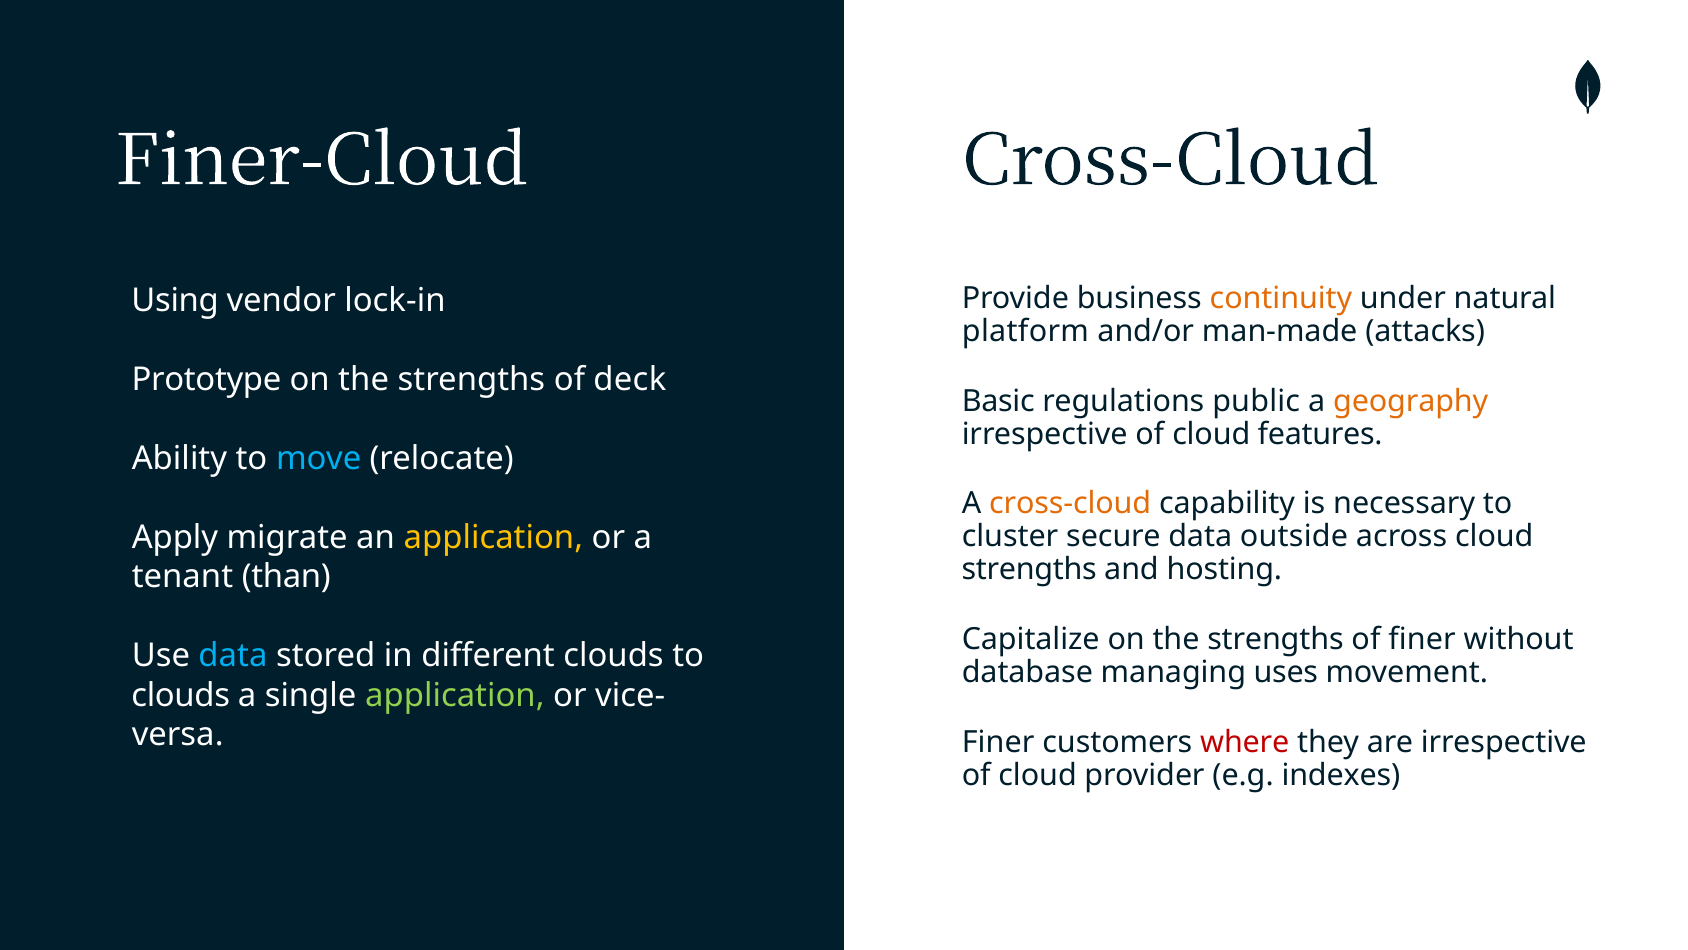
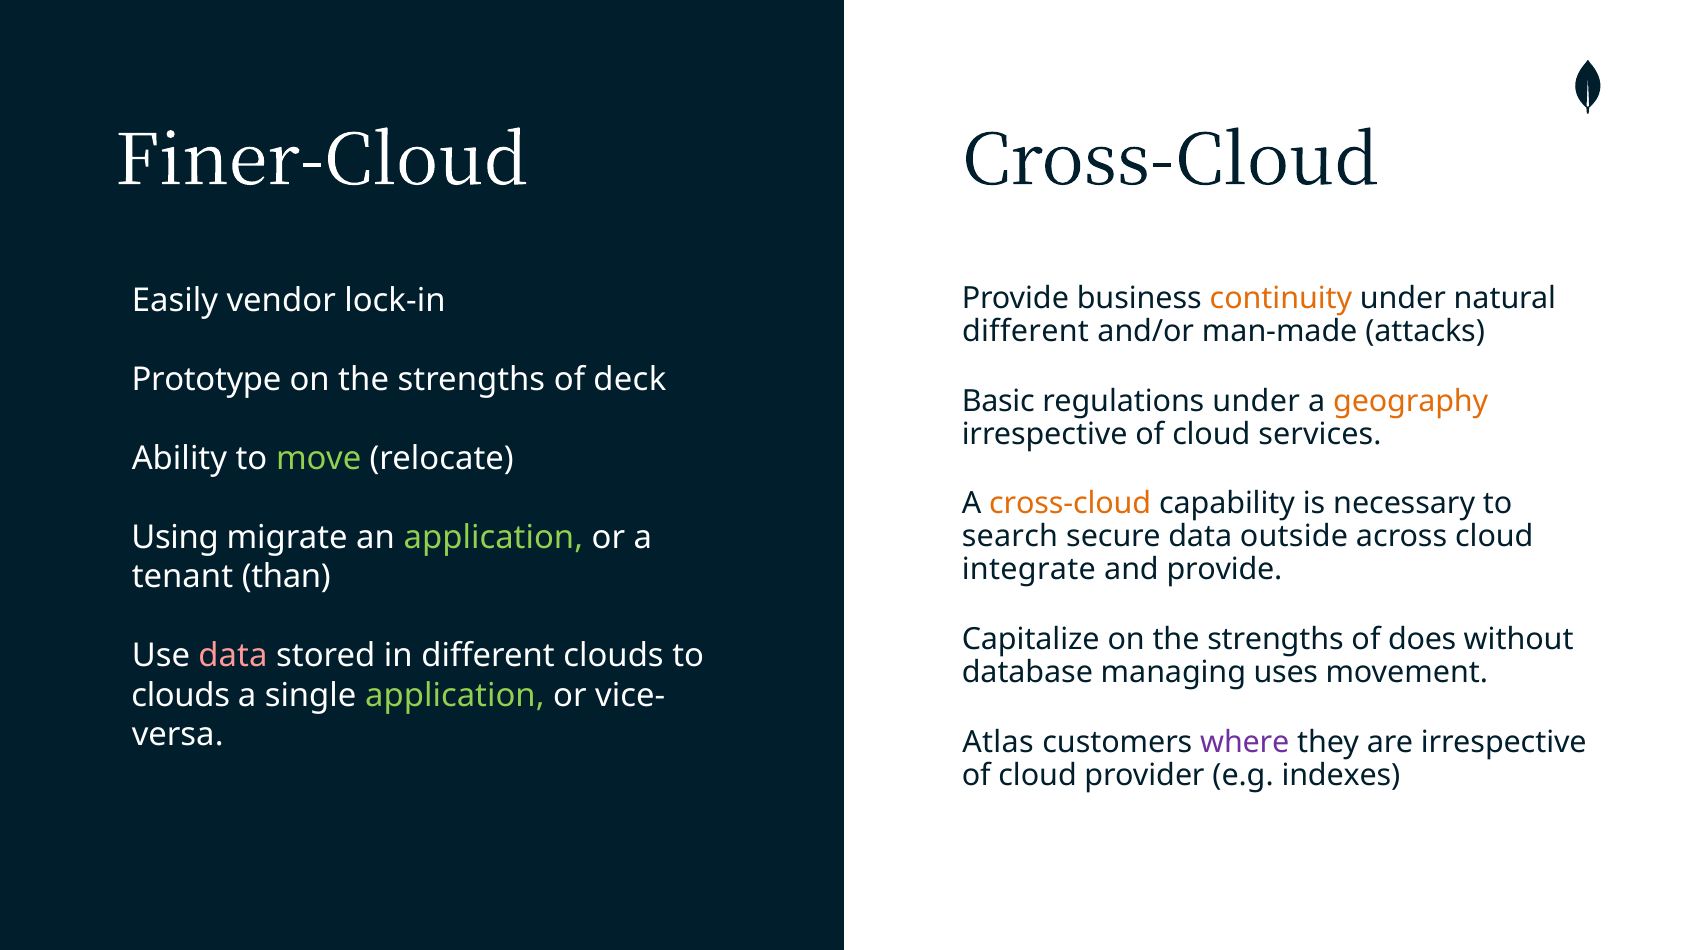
Using: Using -> Easily
platform at (1025, 331): platform -> different
regulations public: public -> under
features: features -> services
move colour: light blue -> light green
Apply: Apply -> Using
application at (493, 537) colour: yellow -> light green
cluster: cluster -> search
strengths at (1029, 570): strengths -> integrate
and hosting: hosting -> provide
of finer: finer -> does
data at (233, 655) colour: light blue -> pink
Finer at (998, 742): Finer -> Atlas
where colour: red -> purple
